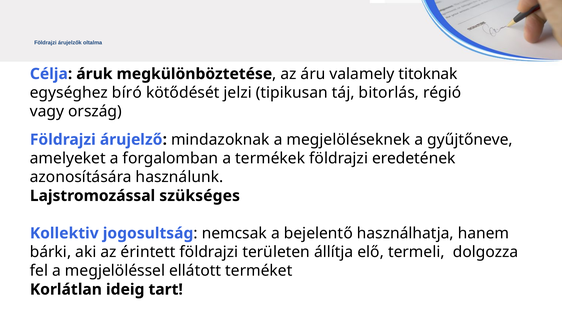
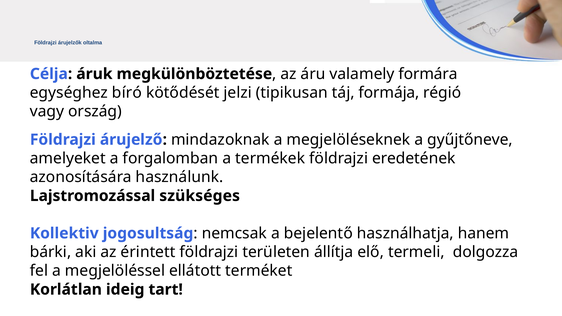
titoknak: titoknak -> formára
bitorlás: bitorlás -> formája
